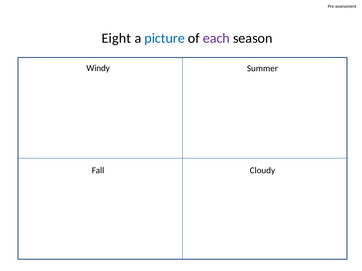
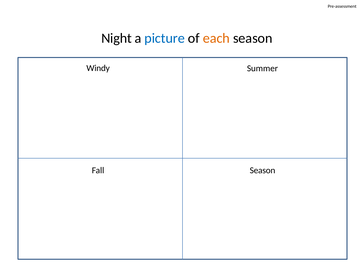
Eight: Eight -> Night
each colour: purple -> orange
Fall Cloudy: Cloudy -> Season
